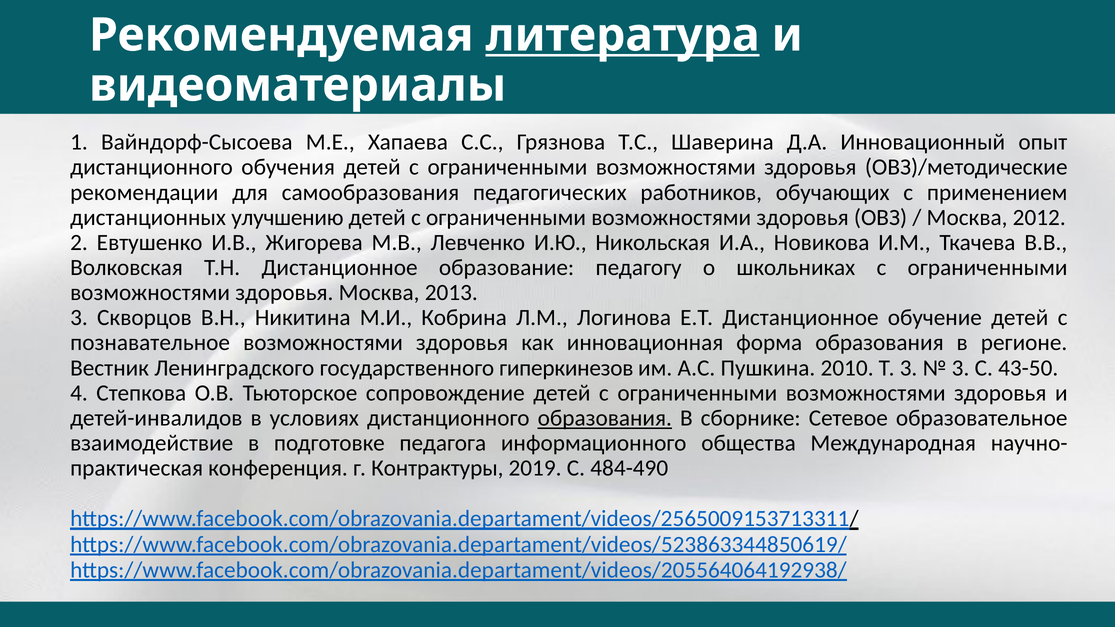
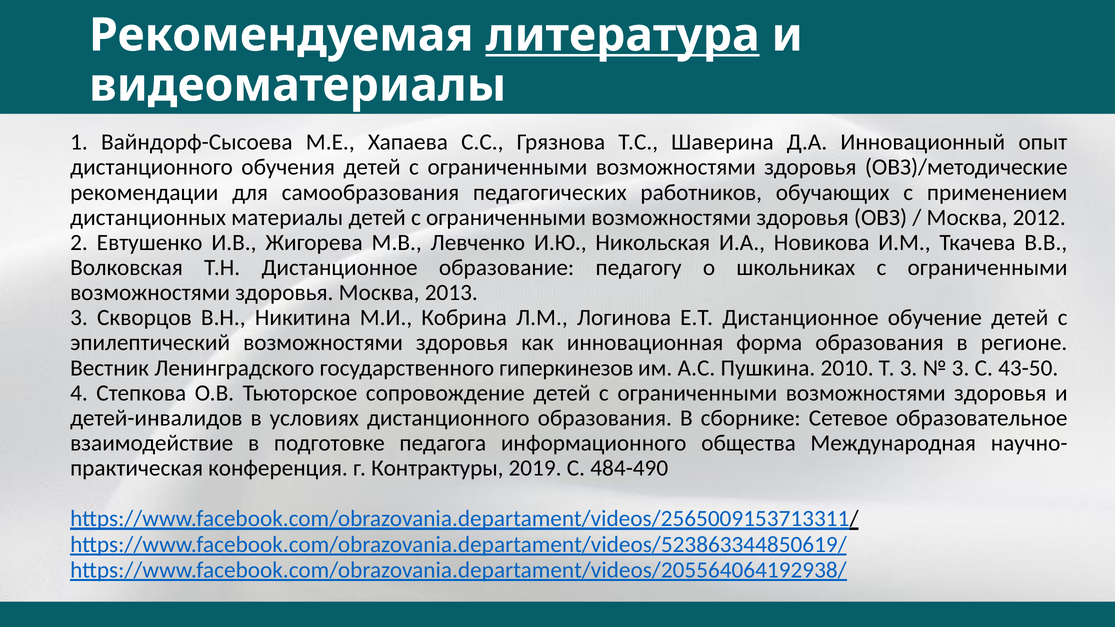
улучшению: улучшению -> материалы
познавательное: познавательное -> эпилептический
образования at (605, 418) underline: present -> none
